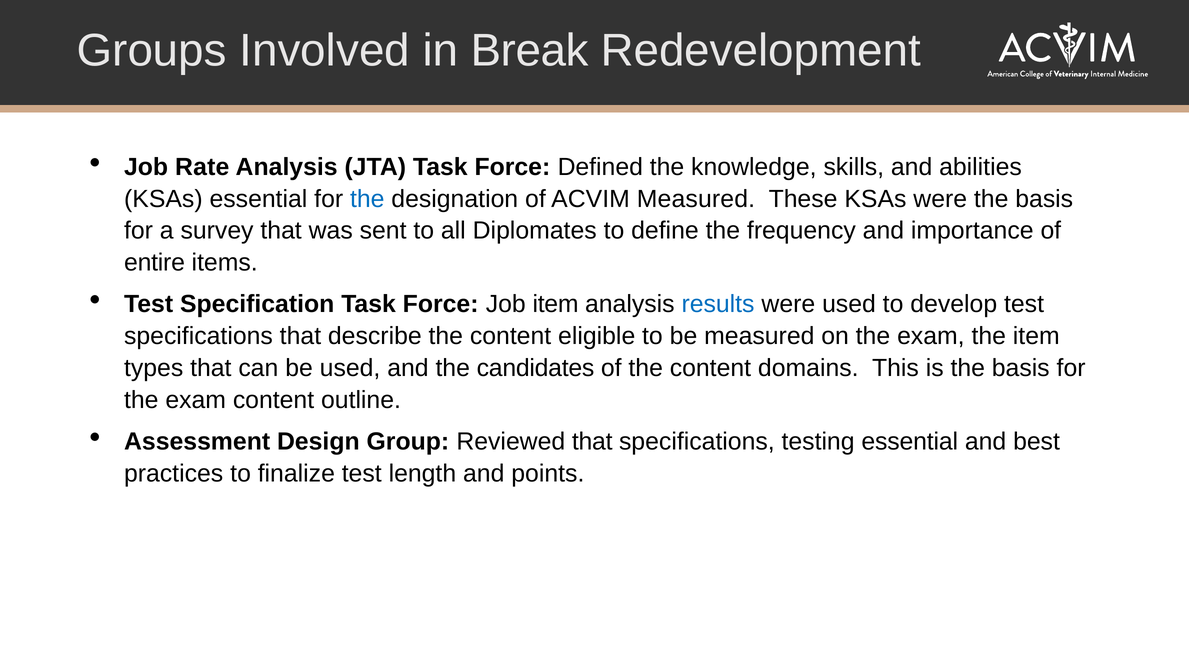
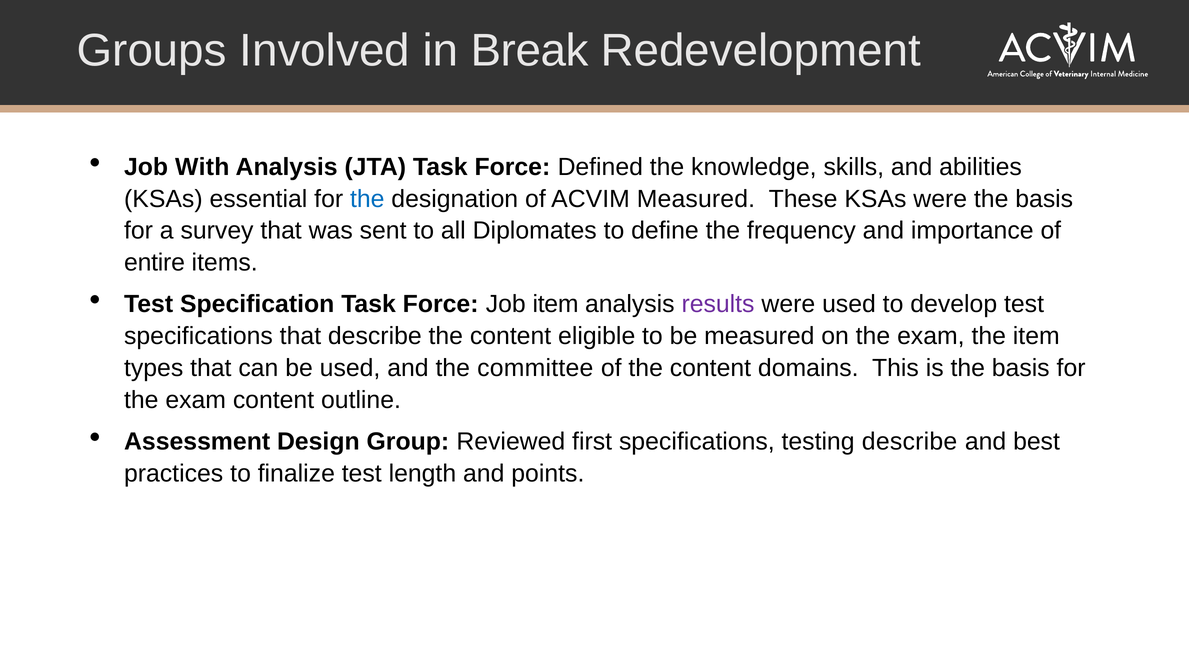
Rate: Rate -> With
results colour: blue -> purple
candidates: candidates -> committee
Reviewed that: that -> first
testing essential: essential -> describe
